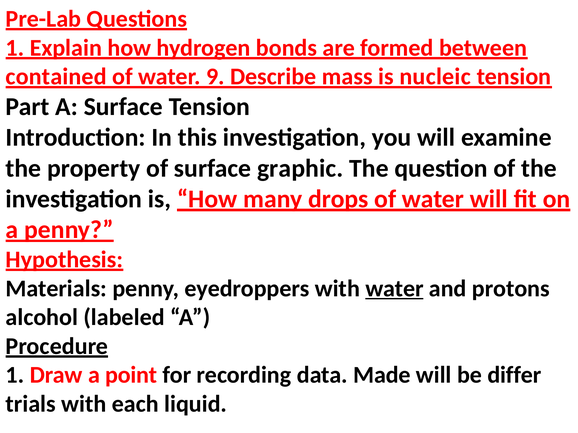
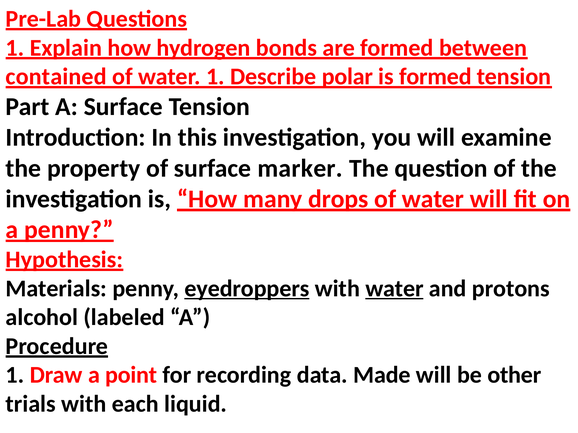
water 9: 9 -> 1
mass: mass -> polar
is nucleic: nucleic -> formed
graphic: graphic -> marker
eyedroppers underline: none -> present
differ: differ -> other
